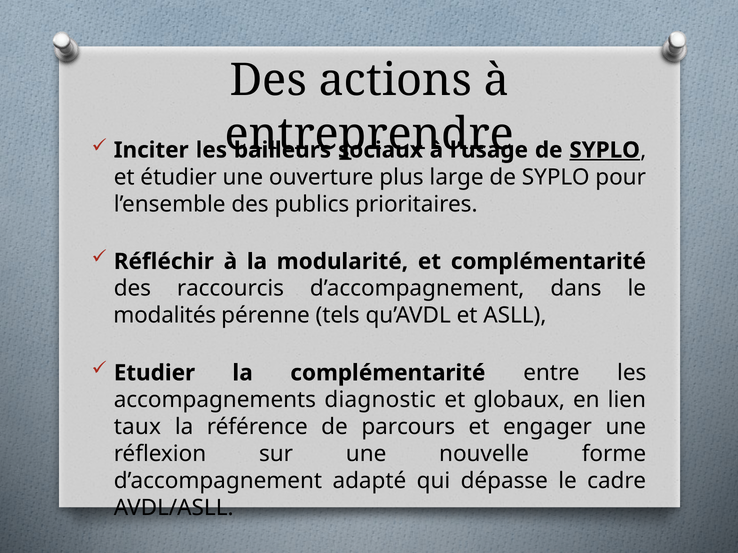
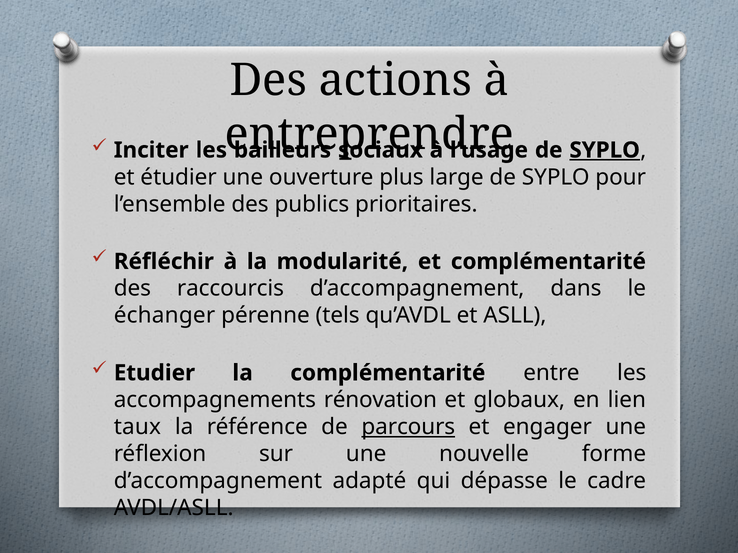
modalités: modalités -> échanger
diagnostic: diagnostic -> rénovation
parcours underline: none -> present
